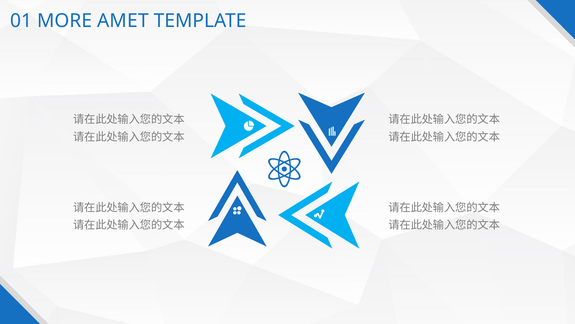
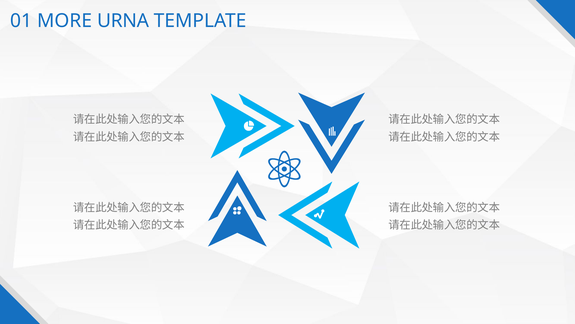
AMET: AMET -> URNA
